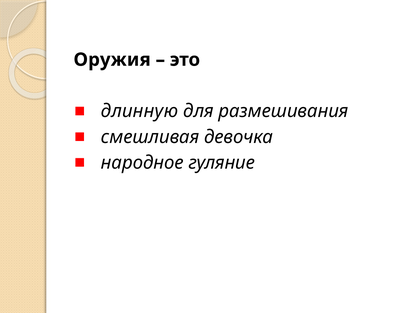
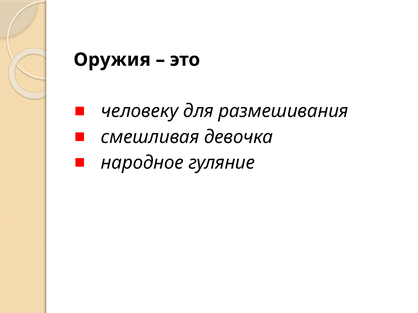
длинную: длинную -> человеку
